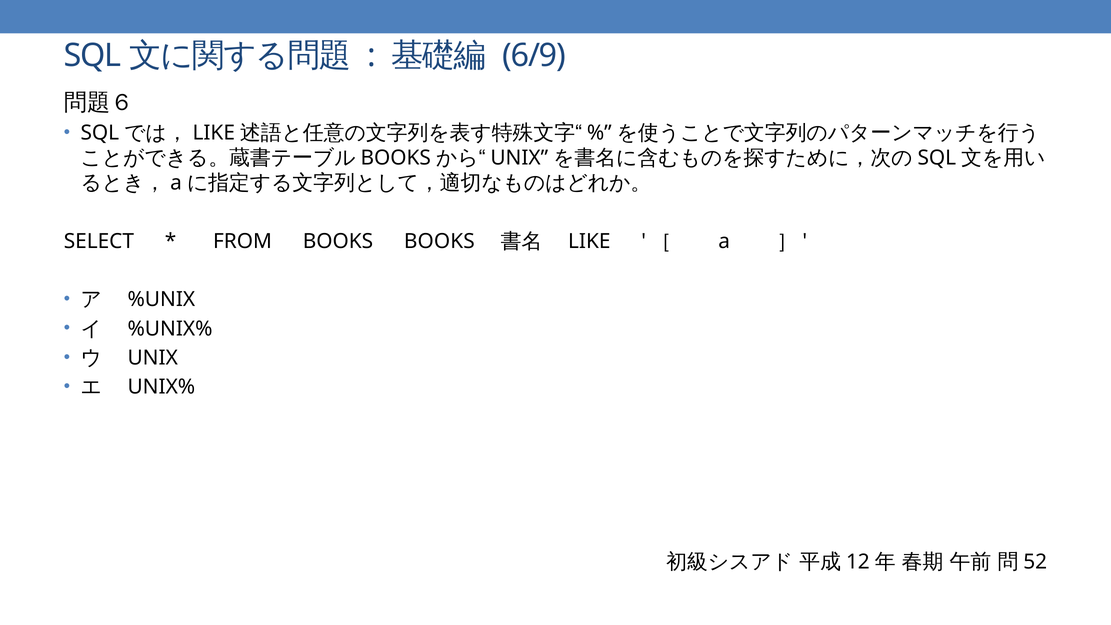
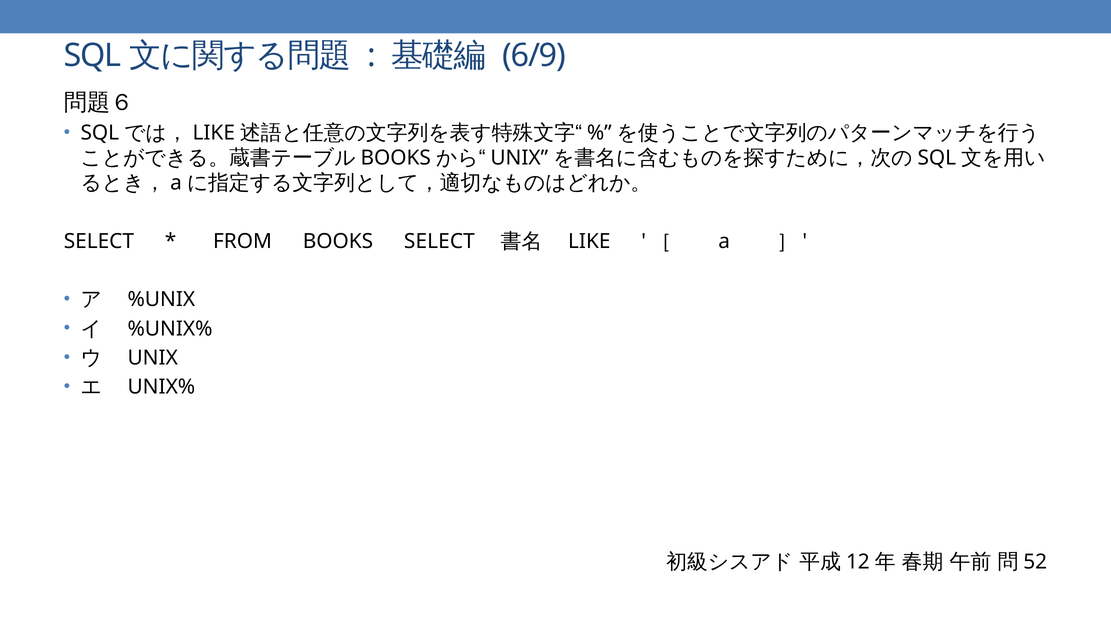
BOOKS BOOKS: BOOKS -> SELECT
